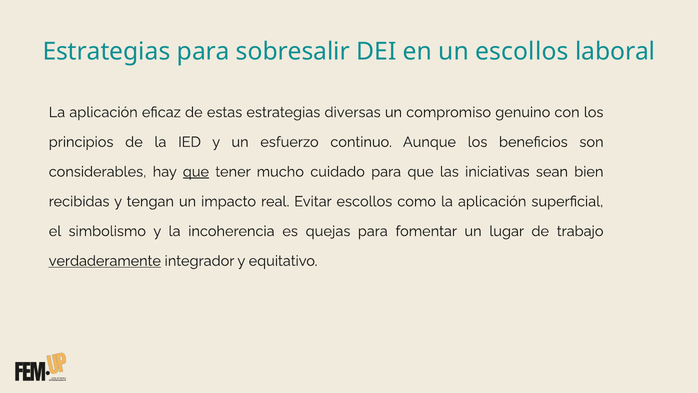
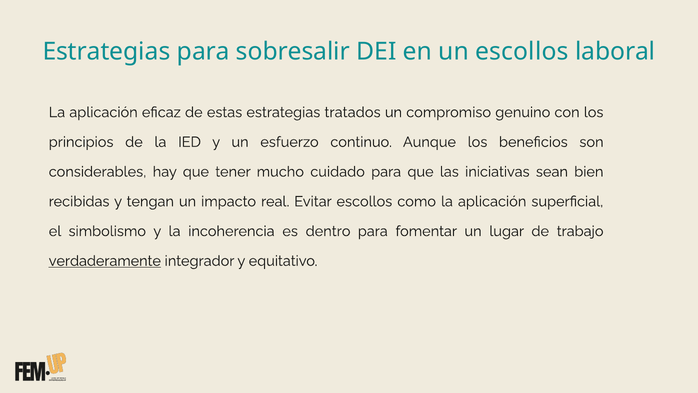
diversas: diversas -> tratados
que at (196, 172) underline: present -> none
quejas: quejas -> dentro
